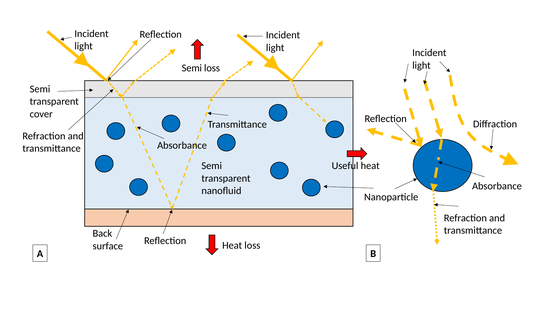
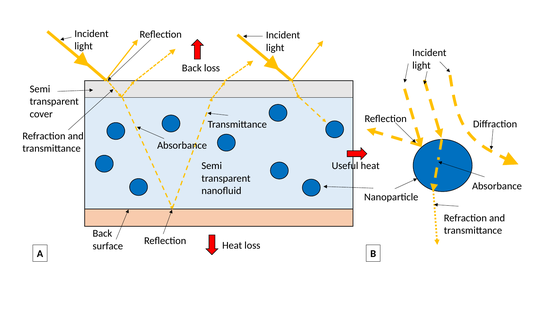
Semi at (192, 68): Semi -> Back
